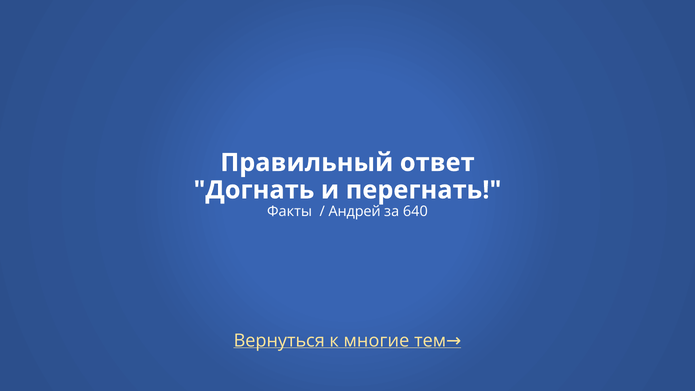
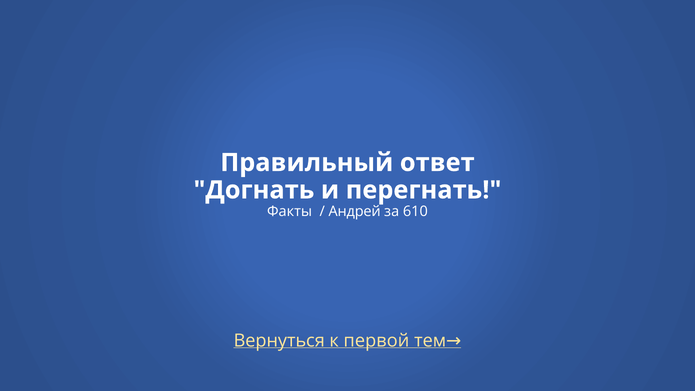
640: 640 -> 610
многие: многие -> первой
